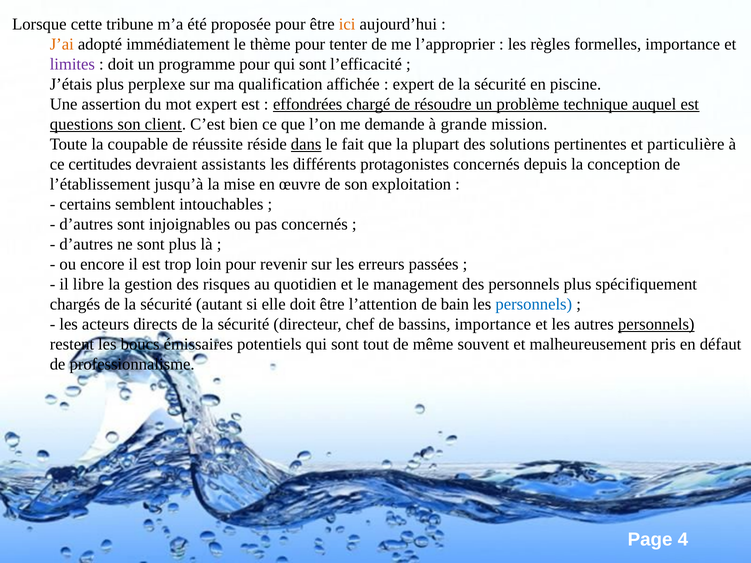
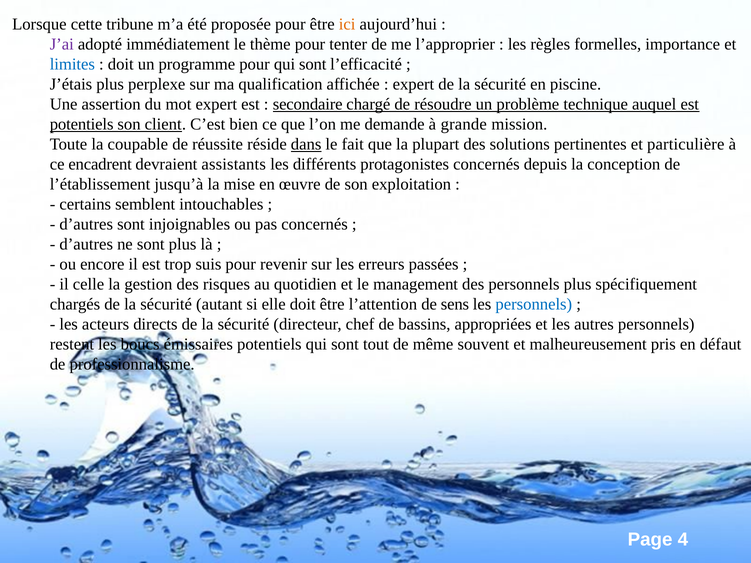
J’ai colour: orange -> purple
limites colour: purple -> blue
effondrées: effondrées -> secondaire
questions at (82, 124): questions -> potentiels
certitudes: certitudes -> encadrent
loin: loin -> suis
libre: libre -> celle
bain: bain -> sens
bassins importance: importance -> appropriées
personnels at (656, 324) underline: present -> none
